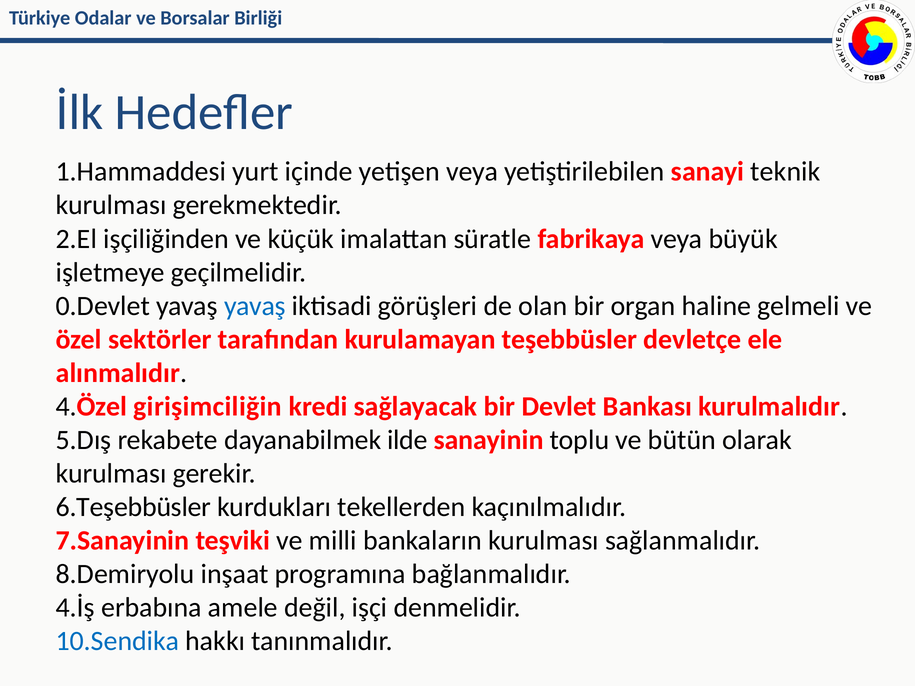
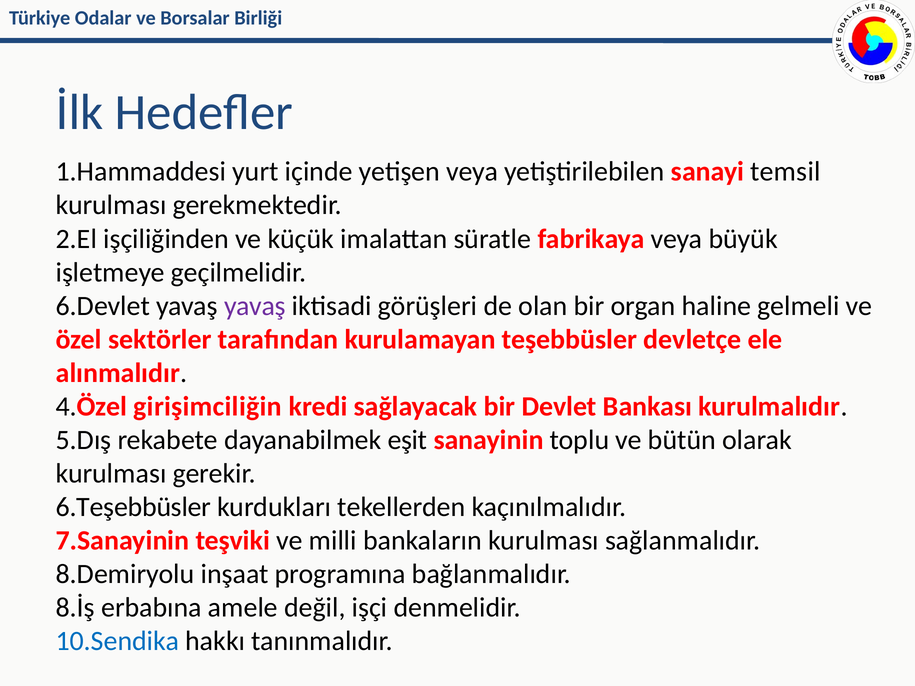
teknik: teknik -> temsil
0.Devlet: 0.Devlet -> 6.Devlet
yavaş at (255, 306) colour: blue -> purple
ilde: ilde -> eşit
4.İş: 4.İş -> 8.İş
